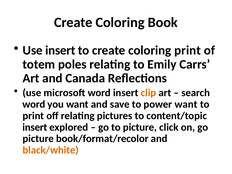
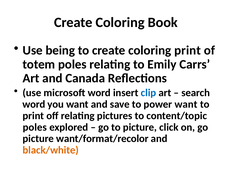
Use insert: insert -> being
clip colour: orange -> blue
insert at (35, 127): insert -> poles
book/format/recolor: book/format/recolor -> want/format/recolor
